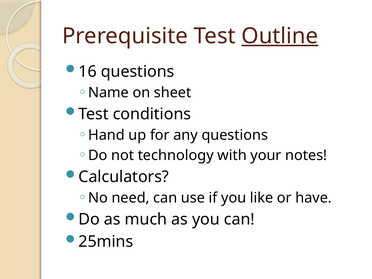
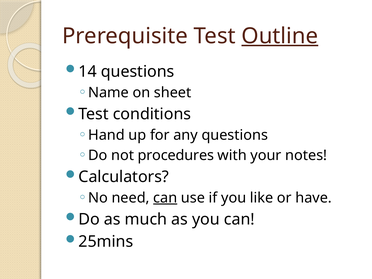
16: 16 -> 14
technology: technology -> procedures
can at (165, 198) underline: none -> present
